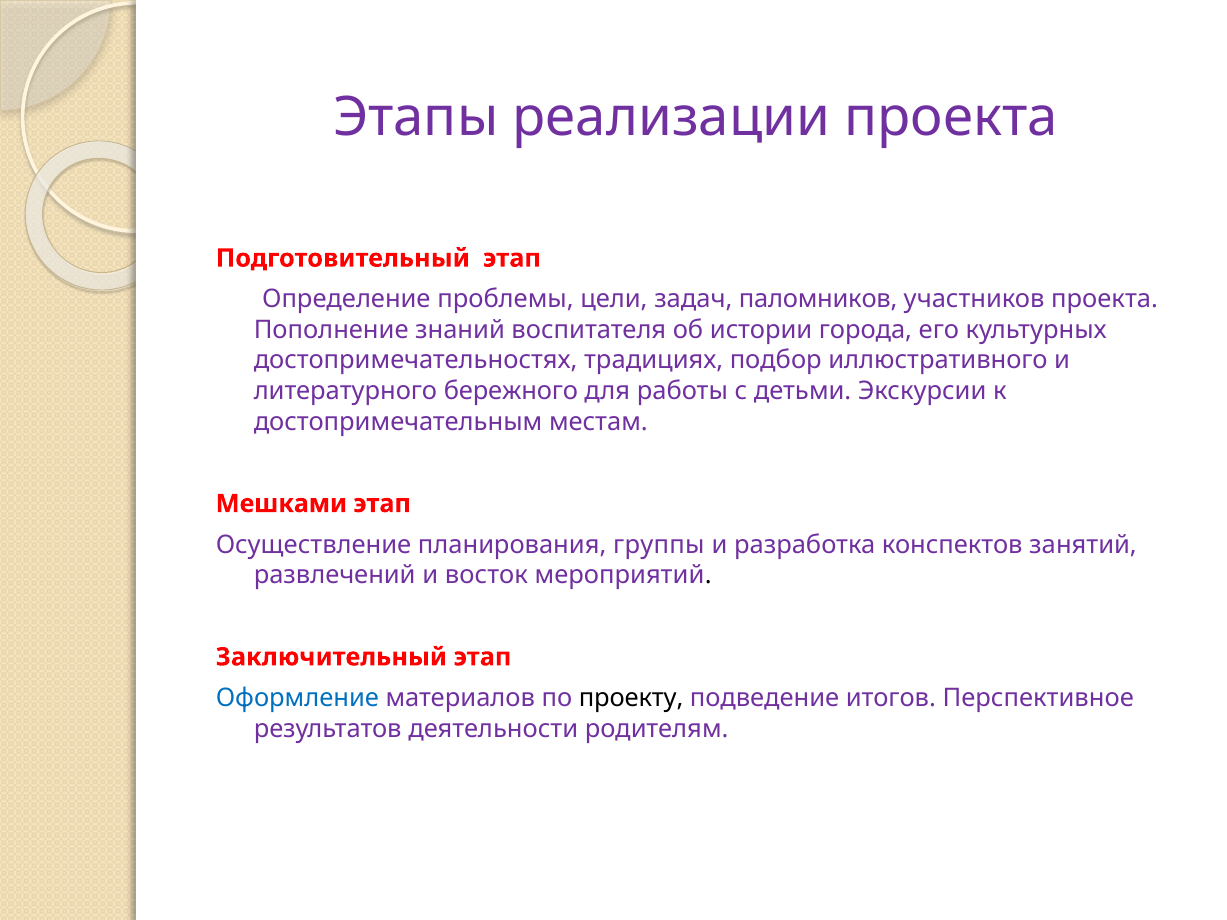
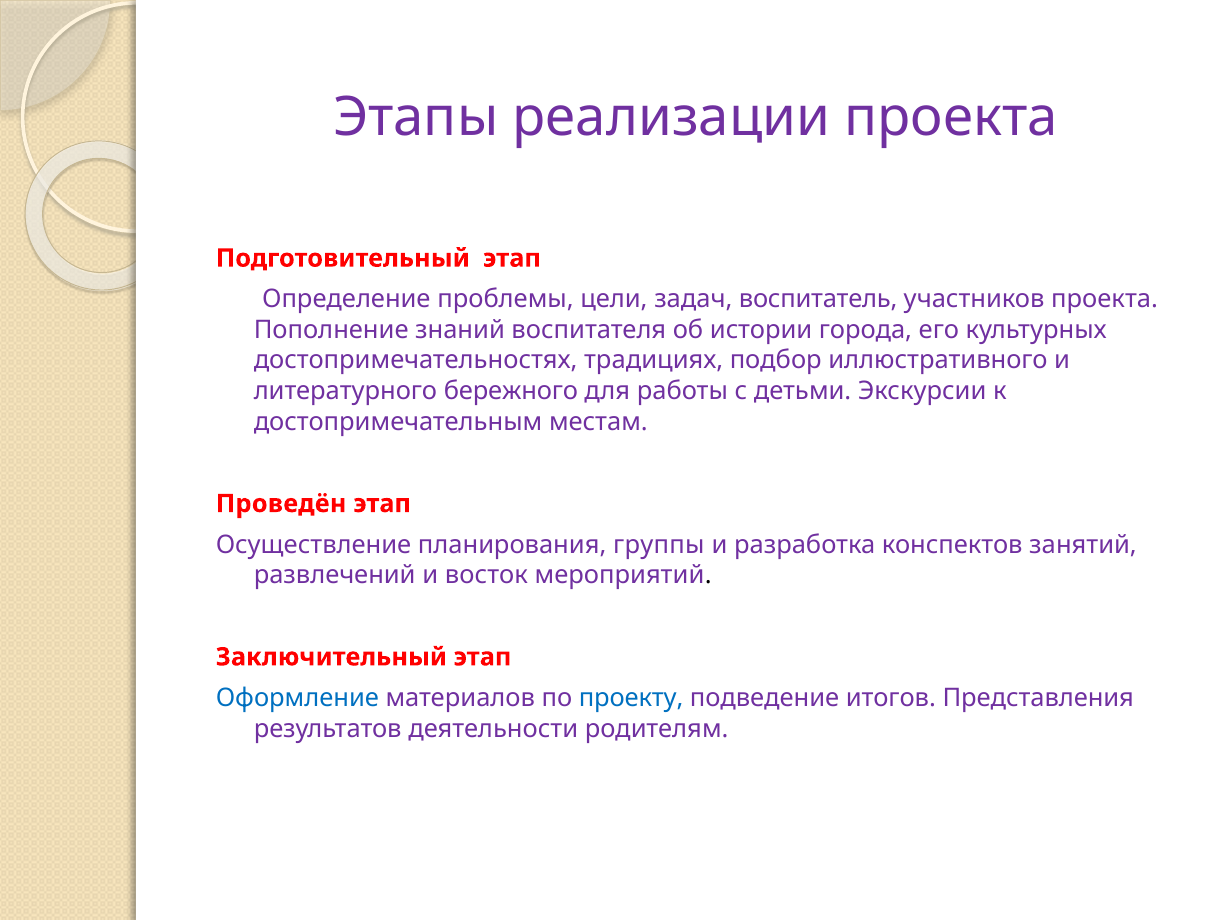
паломников: паломников -> воспитатель
Мешками: Мешками -> Проведён
проекту colour: black -> blue
Перспективное: Перспективное -> Представления
